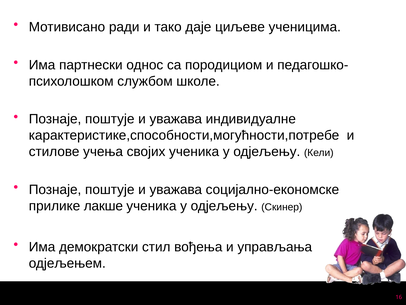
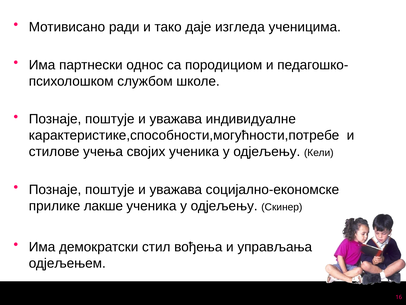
циљеве: циљеве -> изгледа
